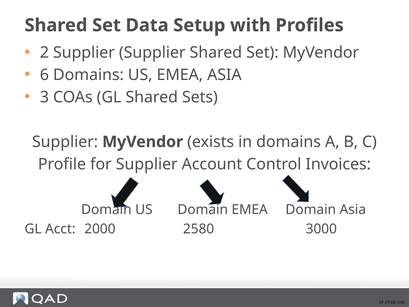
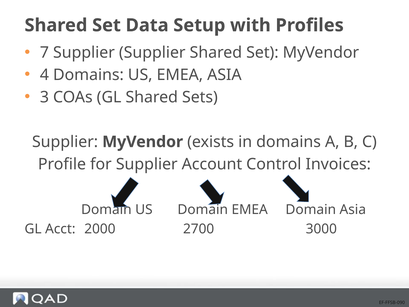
2: 2 -> 7
6: 6 -> 4
2580: 2580 -> 2700
